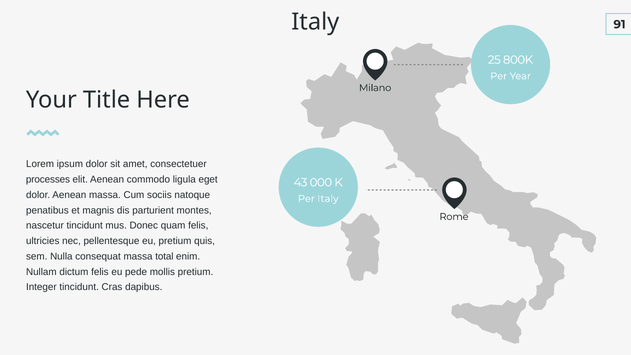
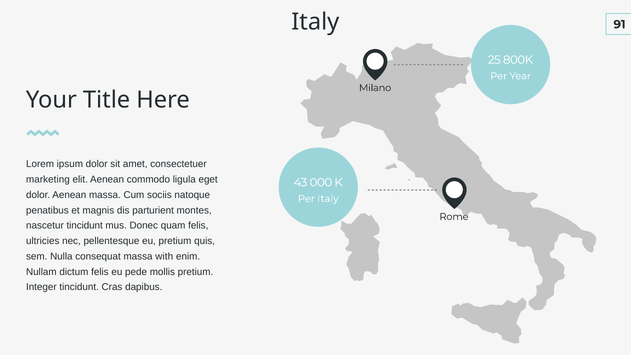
processes: processes -> marketing
total: total -> with
